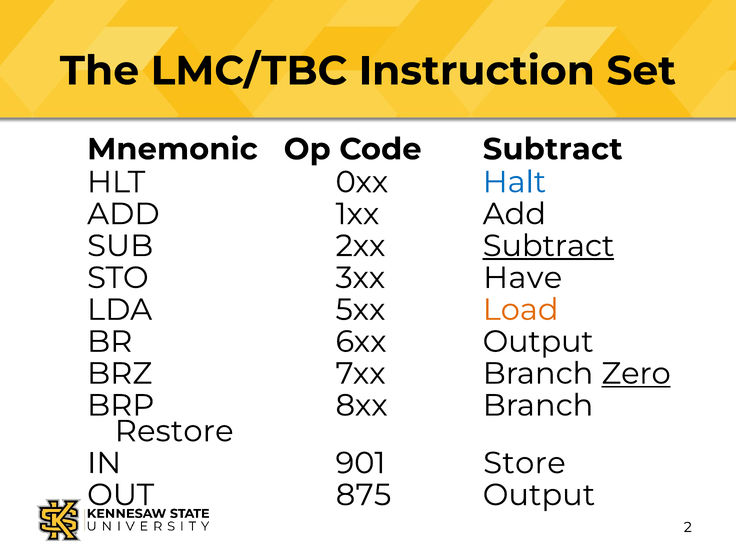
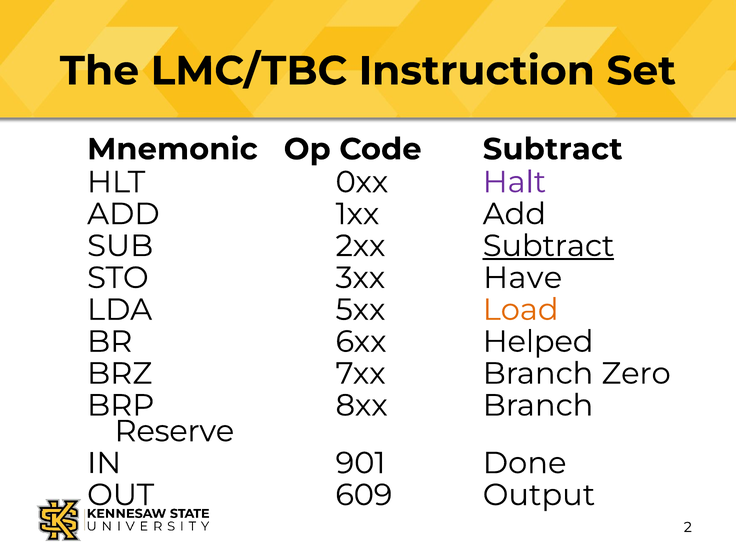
Halt colour: blue -> purple
6xx Output: Output -> Helped
Zero underline: present -> none
Restore: Restore -> Reserve
Store: Store -> Done
875: 875 -> 609
